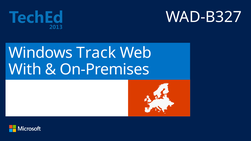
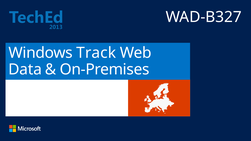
With: With -> Data
